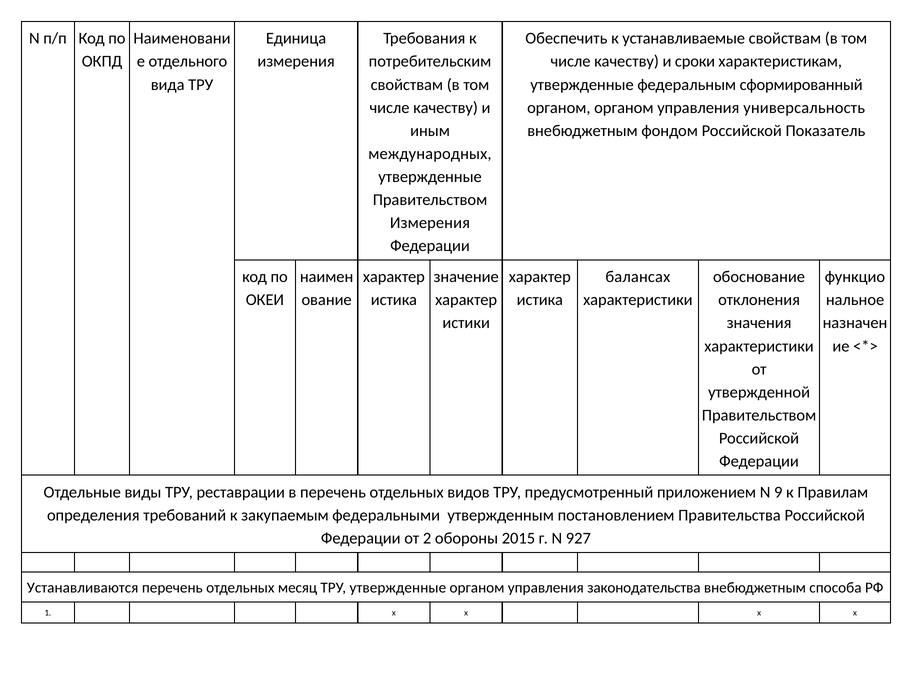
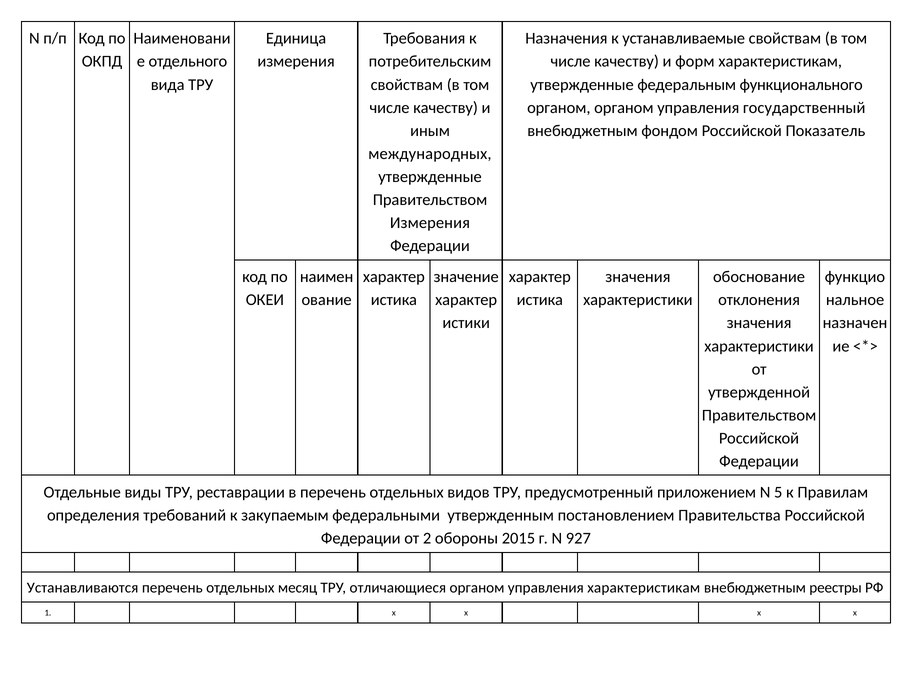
Обеспечить: Обеспечить -> Назначения
сроки: сроки -> форм
сформированный: сформированный -> функционального
универсальность: универсальность -> государственный
балансах at (638, 277): балансах -> значения
9: 9 -> 5
ТРУ утвержденные: утвержденные -> отличающиеся
управления законодательства: законодательства -> характеристикам
способа: способа -> реестры
